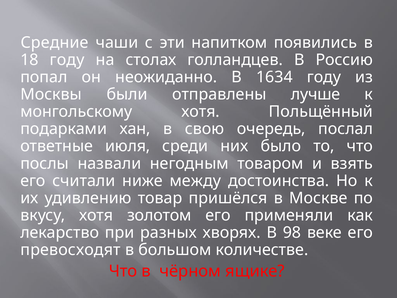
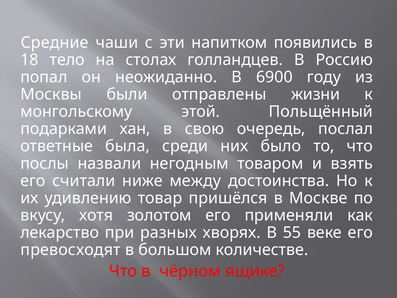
18 году: году -> тело
1634: 1634 -> 6900
лучше: лучше -> жизни
монгольскому хотя: хотя -> этой
июля: июля -> была
98: 98 -> 55
